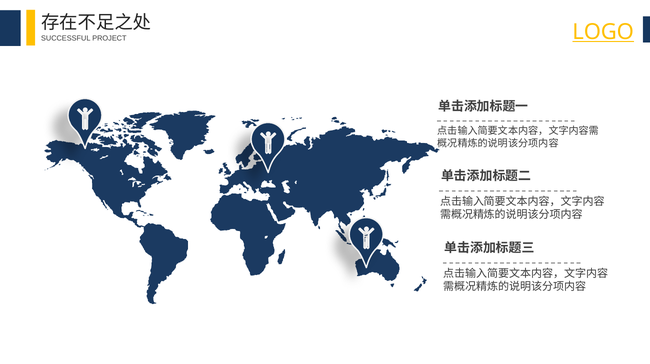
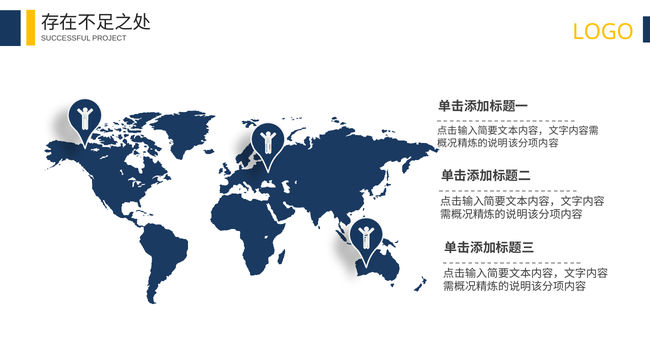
LOGO underline: present -> none
